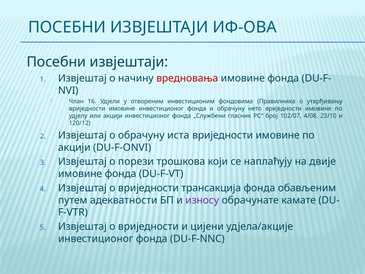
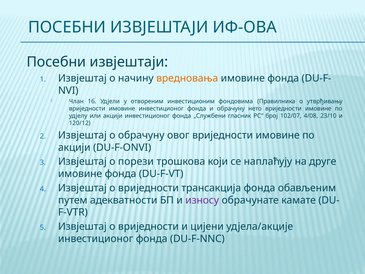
вредновања colour: red -> orange
иста: иста -> овог
двије: двије -> друге
